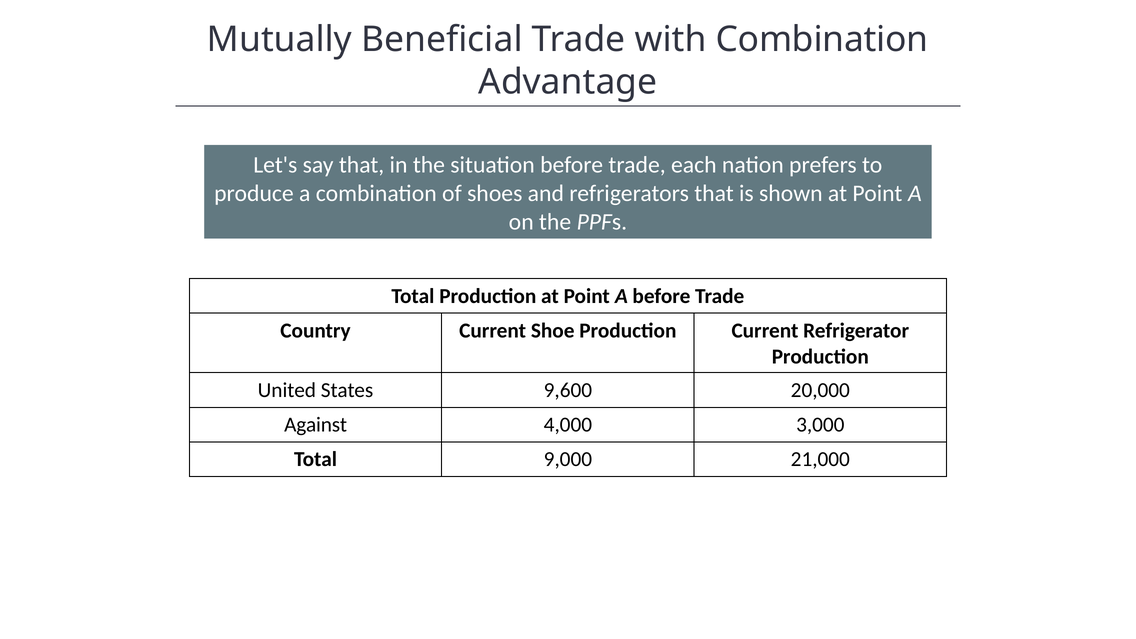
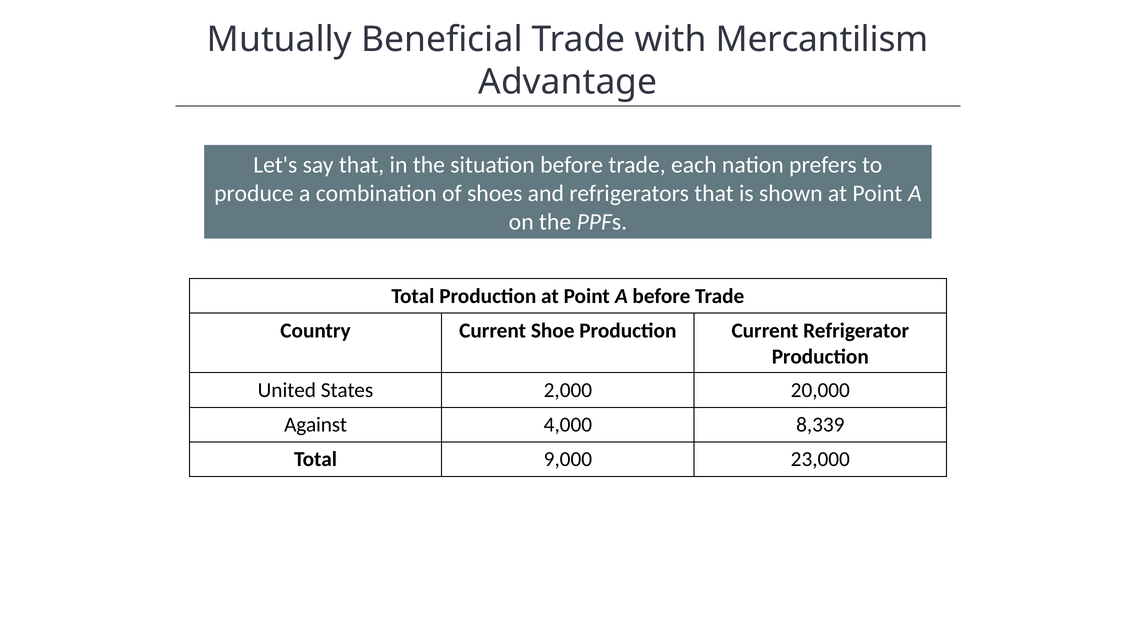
with Combination: Combination -> Mercantilism
9,600: 9,600 -> 2,000
3,000: 3,000 -> 8,339
21,000: 21,000 -> 23,000
